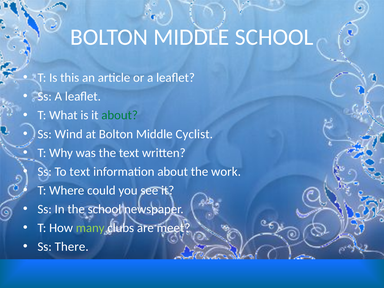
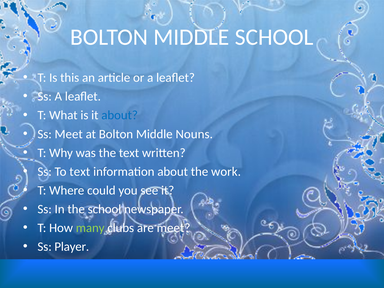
about at (120, 115) colour: green -> blue
Ss Wind: Wind -> Meet
Cyclist: Cyclist -> Nouns
There: There -> Player
